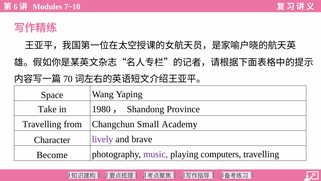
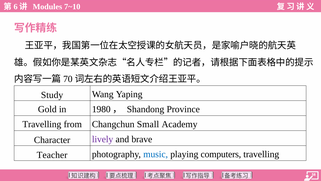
Space: Space -> Study
Take: Take -> Gold
Become: Become -> Teacher
music colour: purple -> blue
